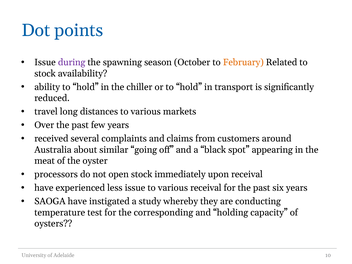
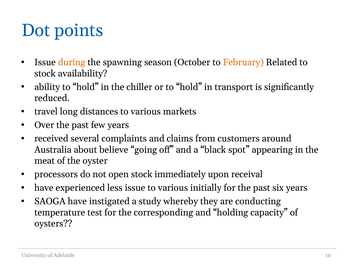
during colour: purple -> orange
similar: similar -> believe
various receival: receival -> initially
